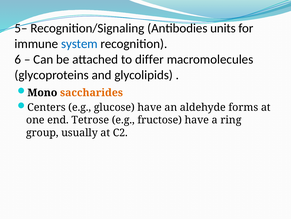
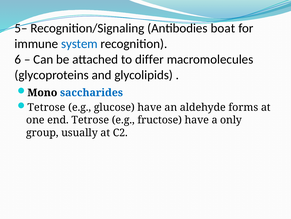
units: units -> boat
saccharides colour: orange -> blue
Centers at (46, 107): Centers -> Tetrose
ring: ring -> only
